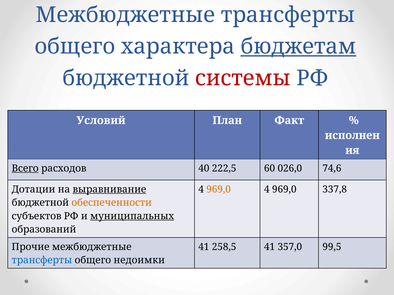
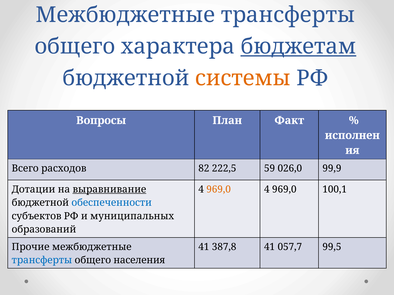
системы colour: red -> orange
Условий: Условий -> Вопросы
Всего underline: present -> none
40: 40 -> 82
60: 60 -> 59
74,6: 74,6 -> 99,9
337,8: 337,8 -> 100,1
обеспеченности colour: orange -> blue
муниципальных underline: present -> none
258,5: 258,5 -> 387,8
357,0: 357,0 -> 057,7
недоимки: недоимки -> населения
